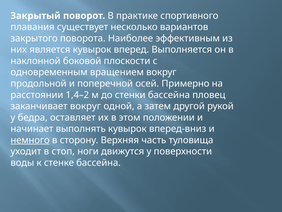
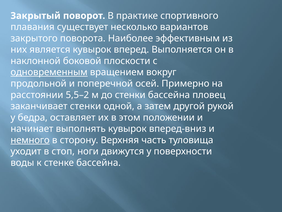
одновременным underline: none -> present
1,4–2: 1,4–2 -> 5,5–2
заканчивает вокруг: вокруг -> стенки
